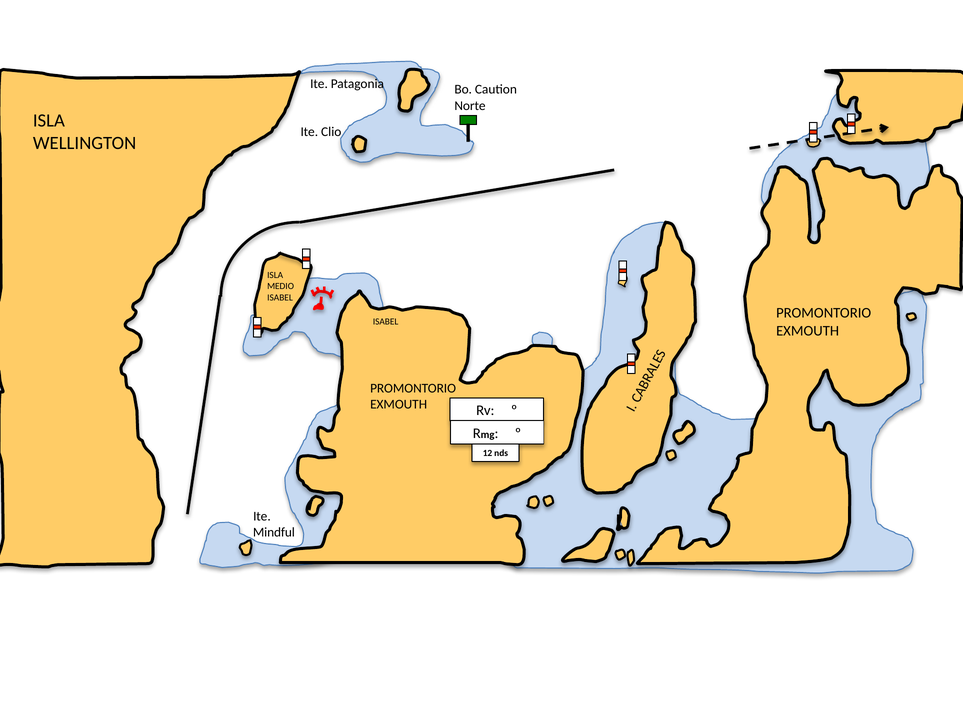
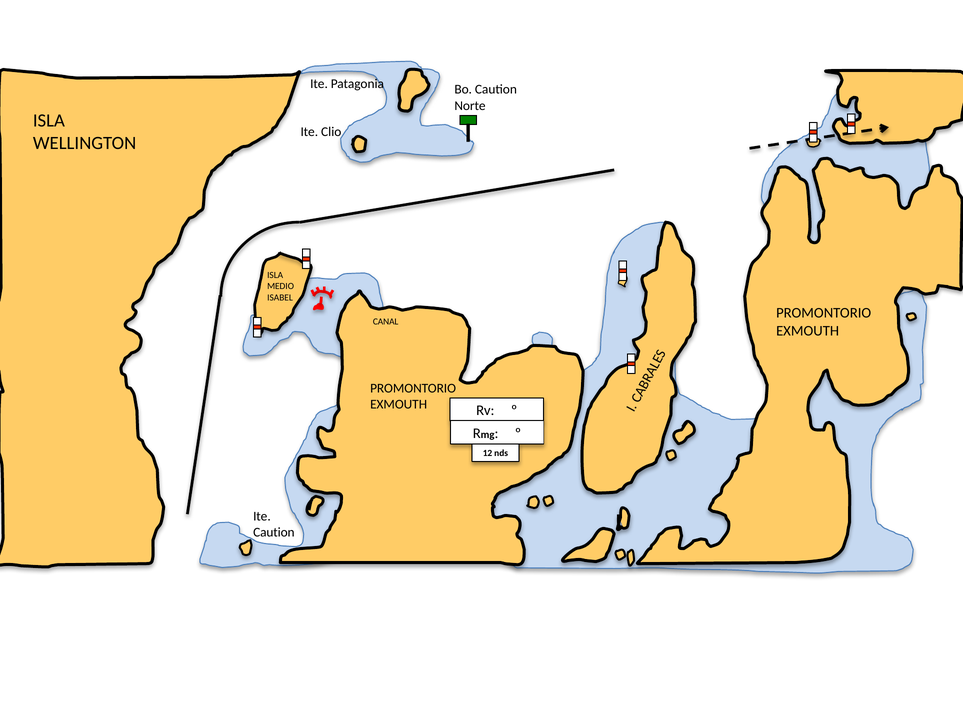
ISABEL at (386, 322): ISABEL -> CANAL
Mindful at (274, 532): Mindful -> Caution
